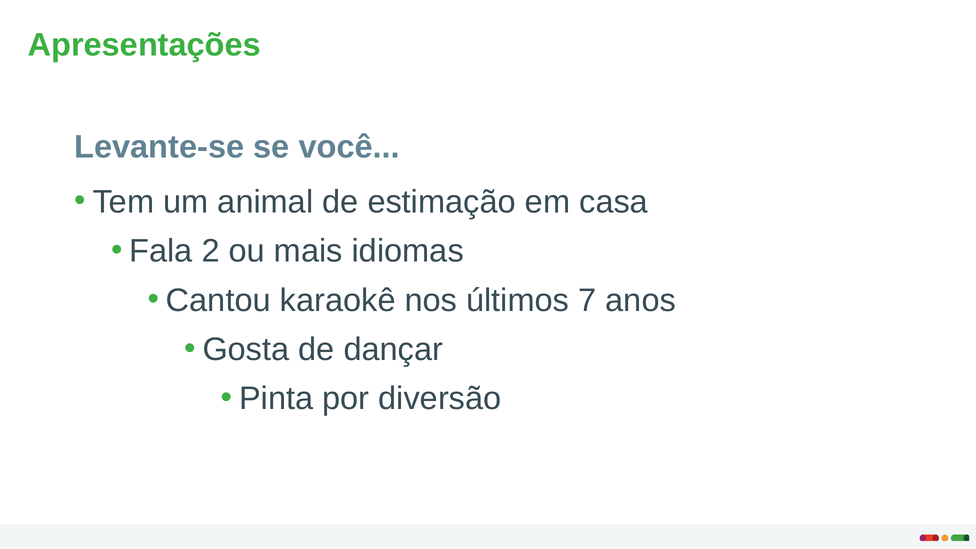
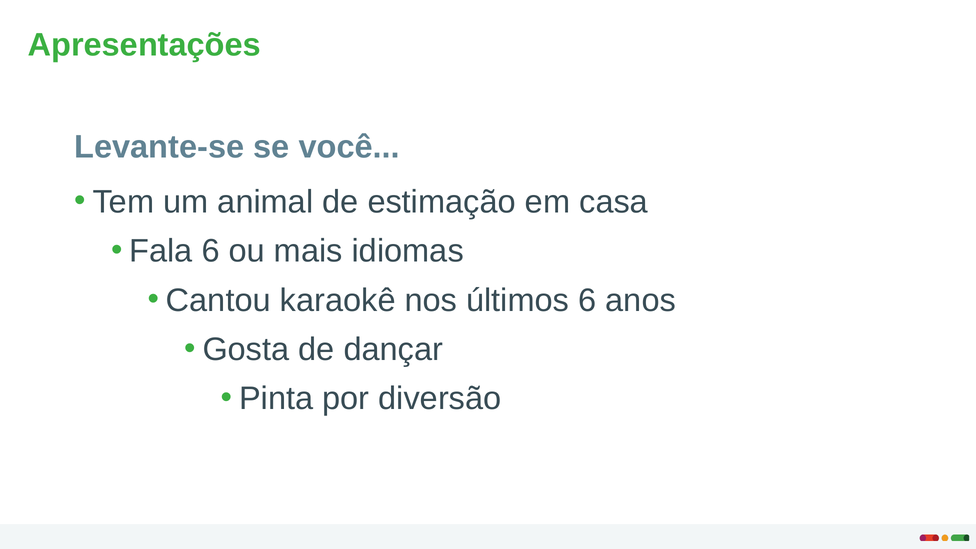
Fala 2: 2 -> 6
últimos 7: 7 -> 6
